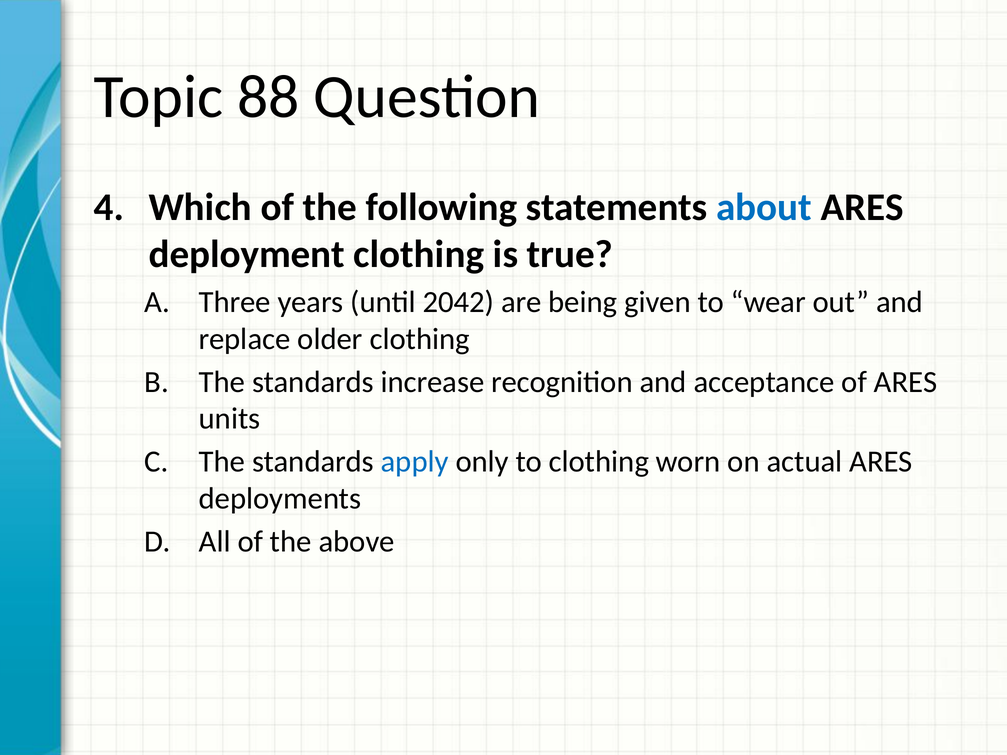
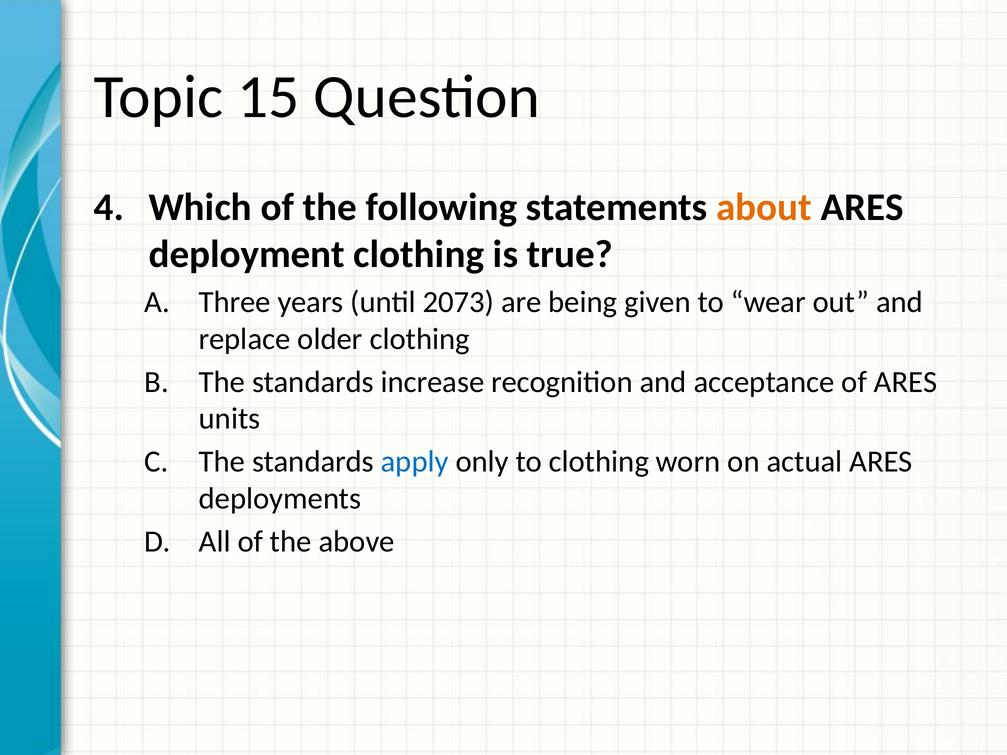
88: 88 -> 15
about colour: blue -> orange
2042: 2042 -> 2073
